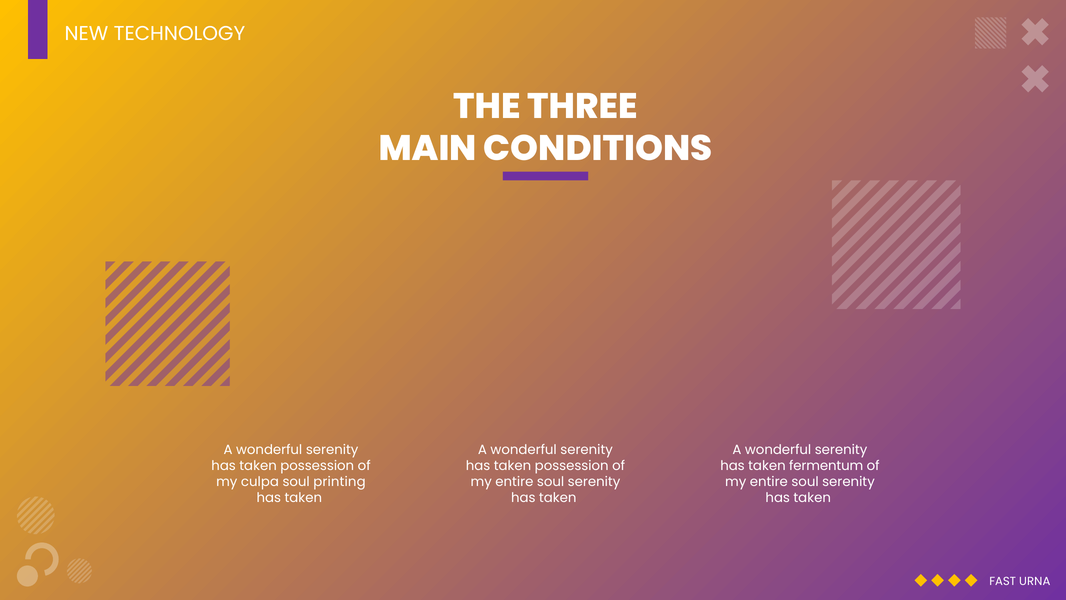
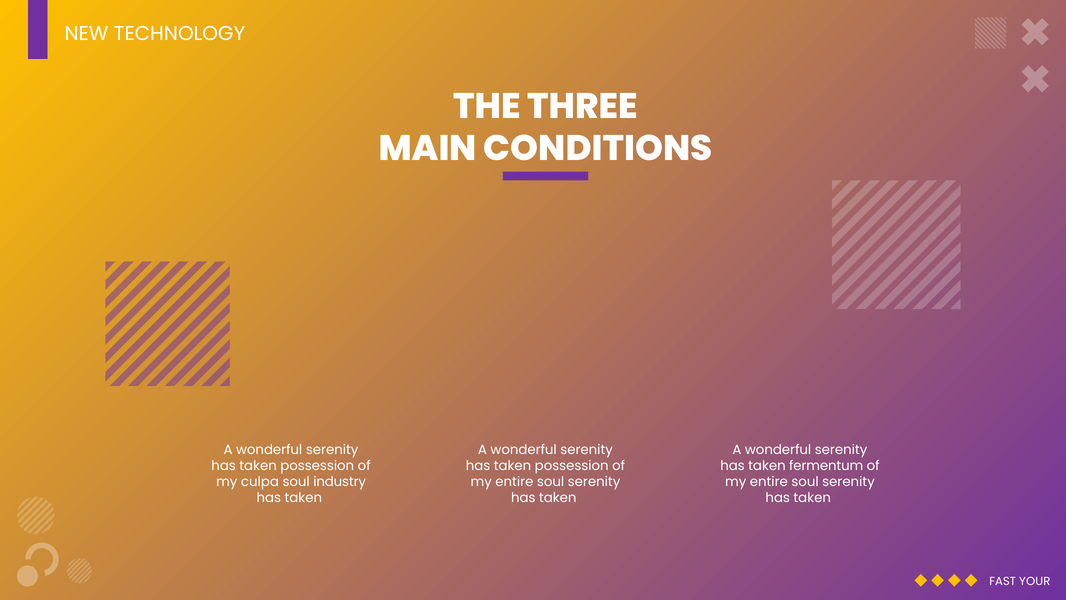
printing: printing -> industry
URNA: URNA -> YOUR
